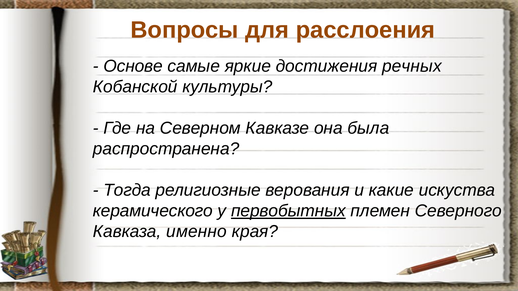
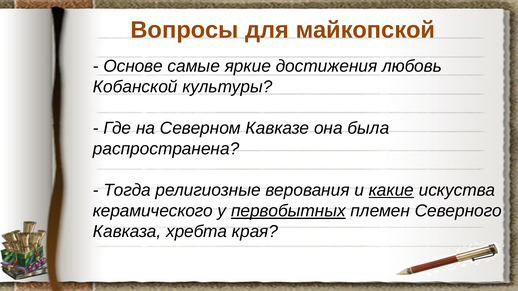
расслоения: расслоения -> майкопской
речных: речных -> любовь
какие underline: none -> present
именно: именно -> хребта
